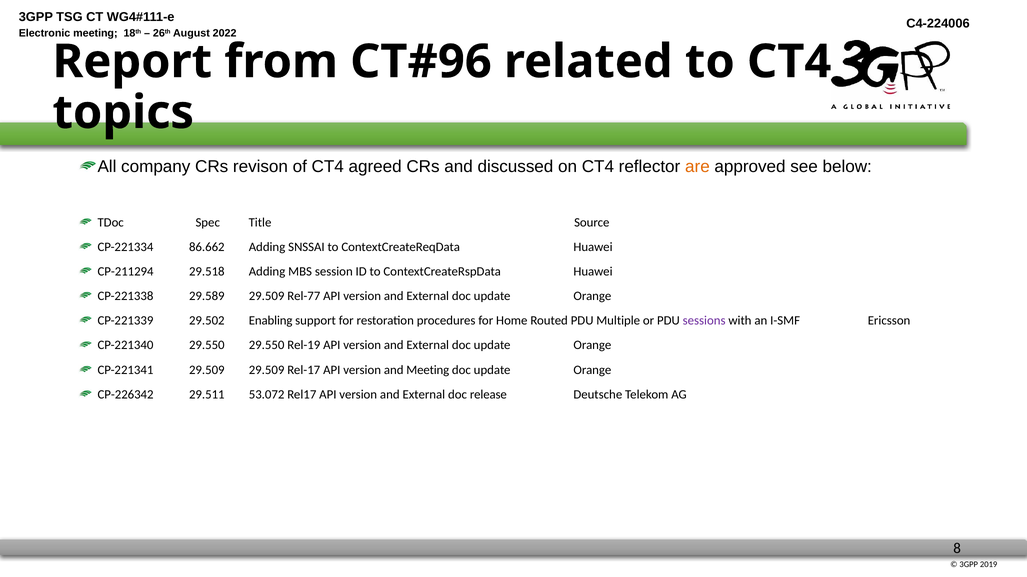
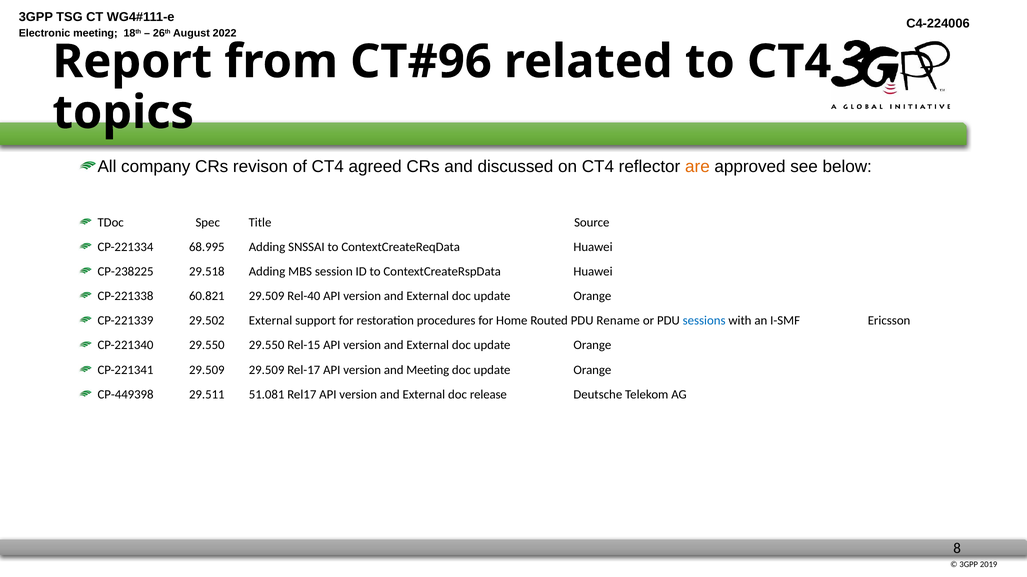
86.662: 86.662 -> 68.995
CP-211294: CP-211294 -> CP-238225
29.589: 29.589 -> 60.821
Rel-77: Rel-77 -> Rel-40
29.502 Enabling: Enabling -> External
Multiple: Multiple -> Rename
sessions colour: purple -> blue
Rel-19: Rel-19 -> Rel-15
CP-226342: CP-226342 -> CP-449398
53.072: 53.072 -> 51.081
